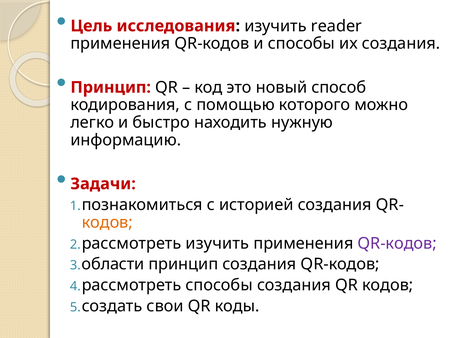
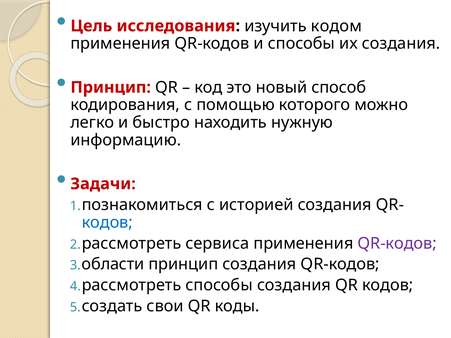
reader: reader -> кодом
кодов at (107, 223) colour: orange -> blue
рассмотреть изучить: изучить -> сервиса
